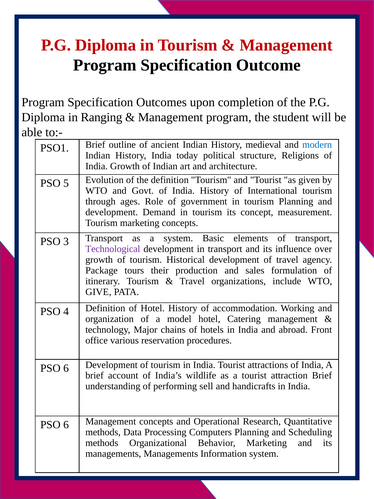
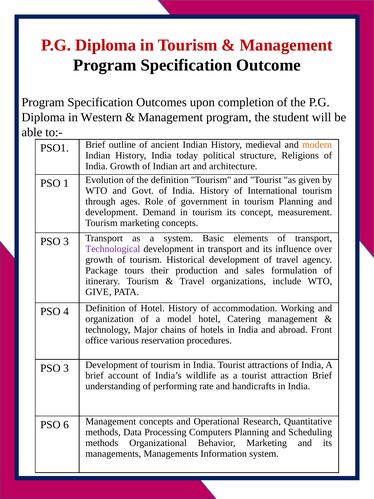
Ranging: Ranging -> Western
modern colour: blue -> orange
5: 5 -> 1
6 at (66, 368): 6 -> 3
sell: sell -> rate
